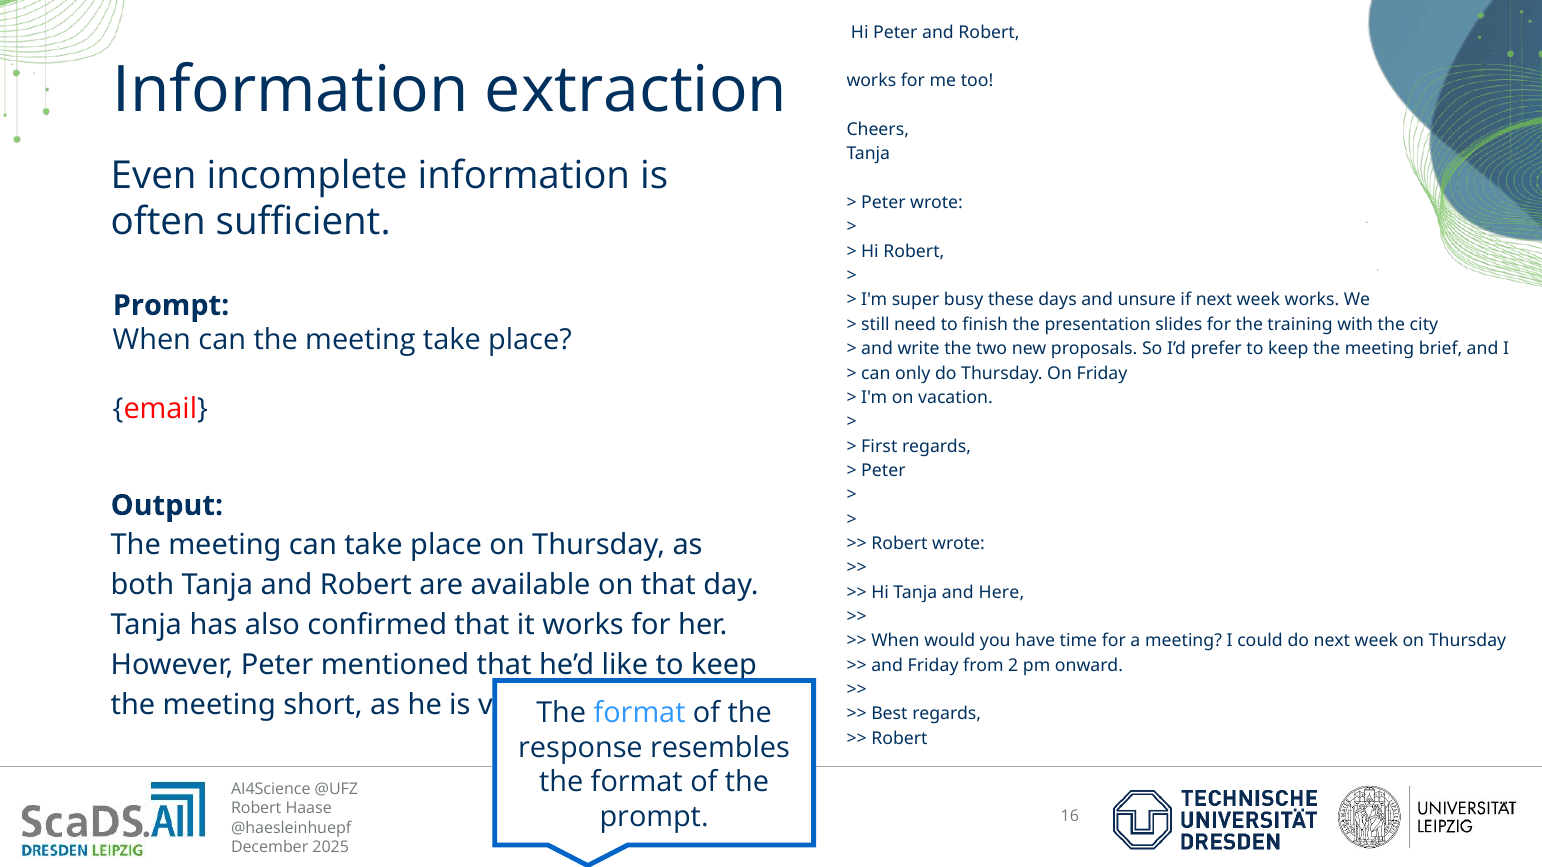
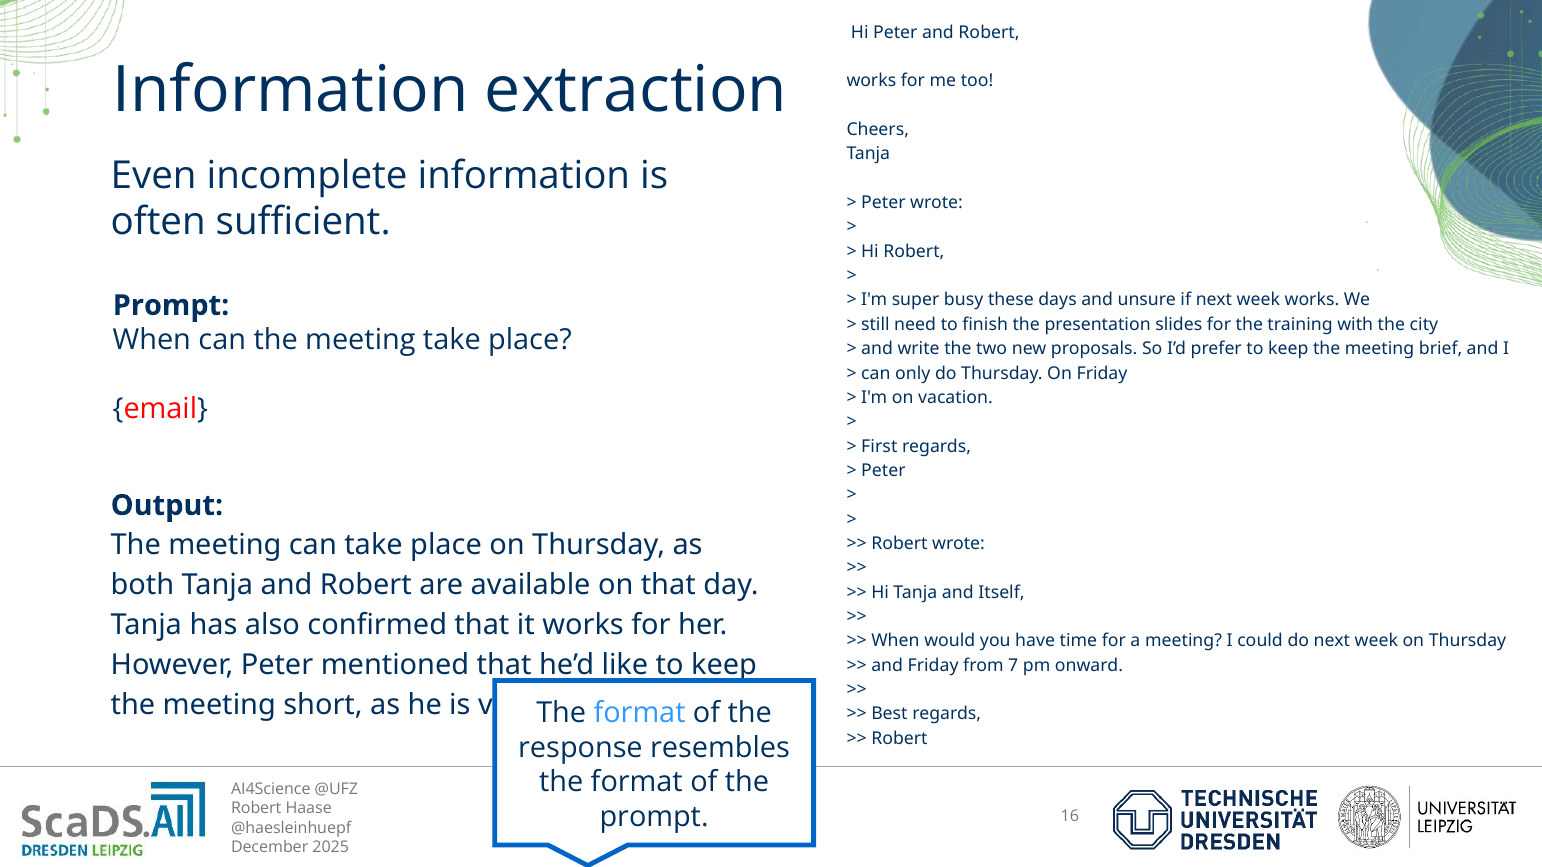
Here: Here -> Itself
2: 2 -> 7
